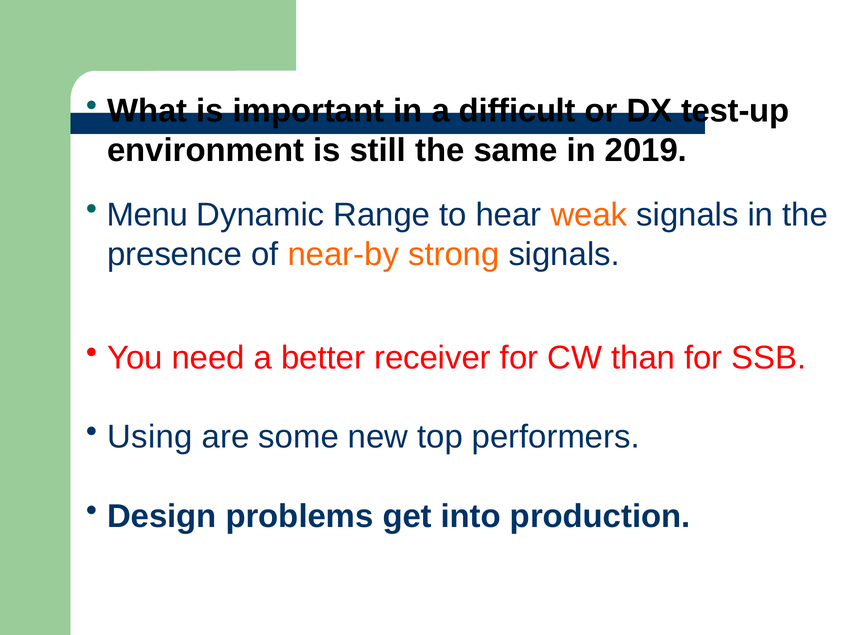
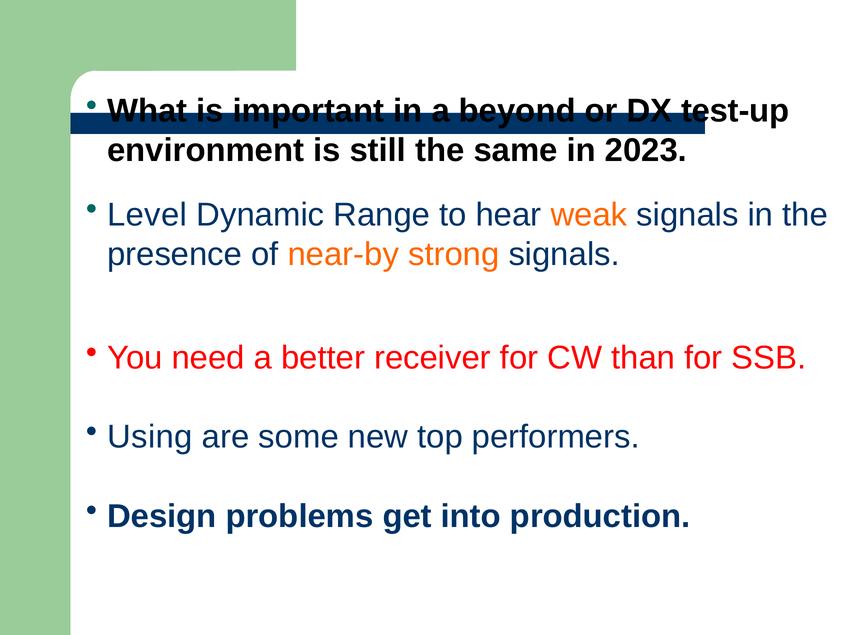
difficult: difficult -> beyond
2019: 2019 -> 2023
Menu: Menu -> Level
